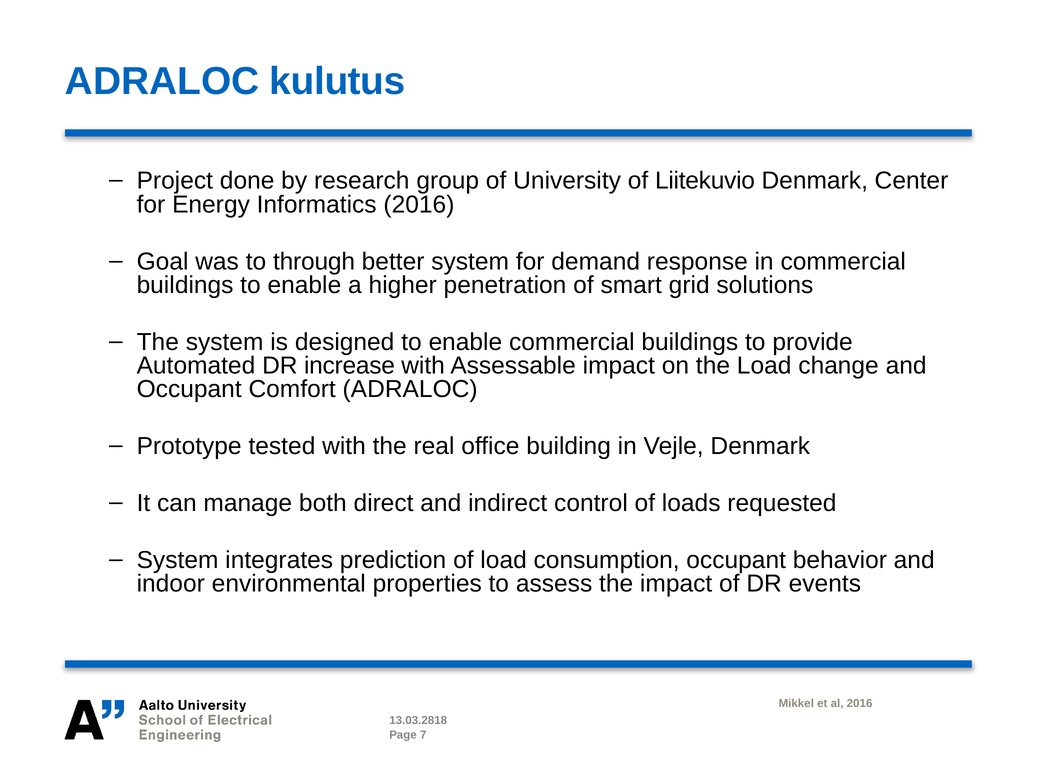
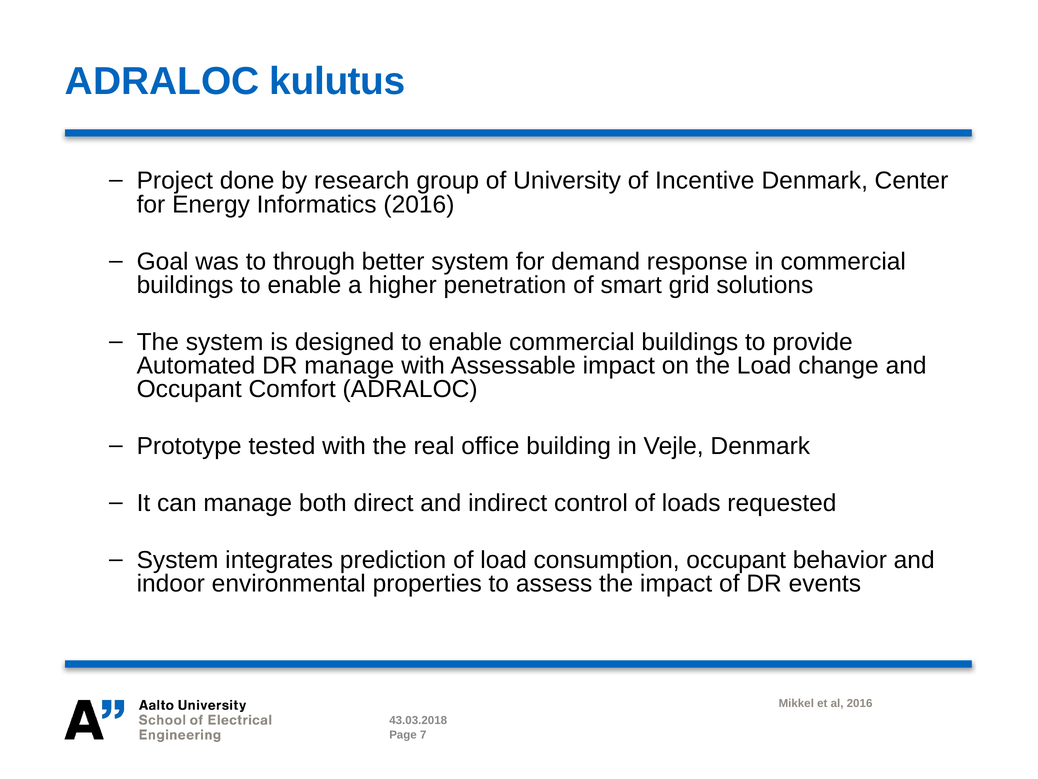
Liitekuvio: Liitekuvio -> Incentive
DR increase: increase -> manage
13.03.2818: 13.03.2818 -> 43.03.2018
